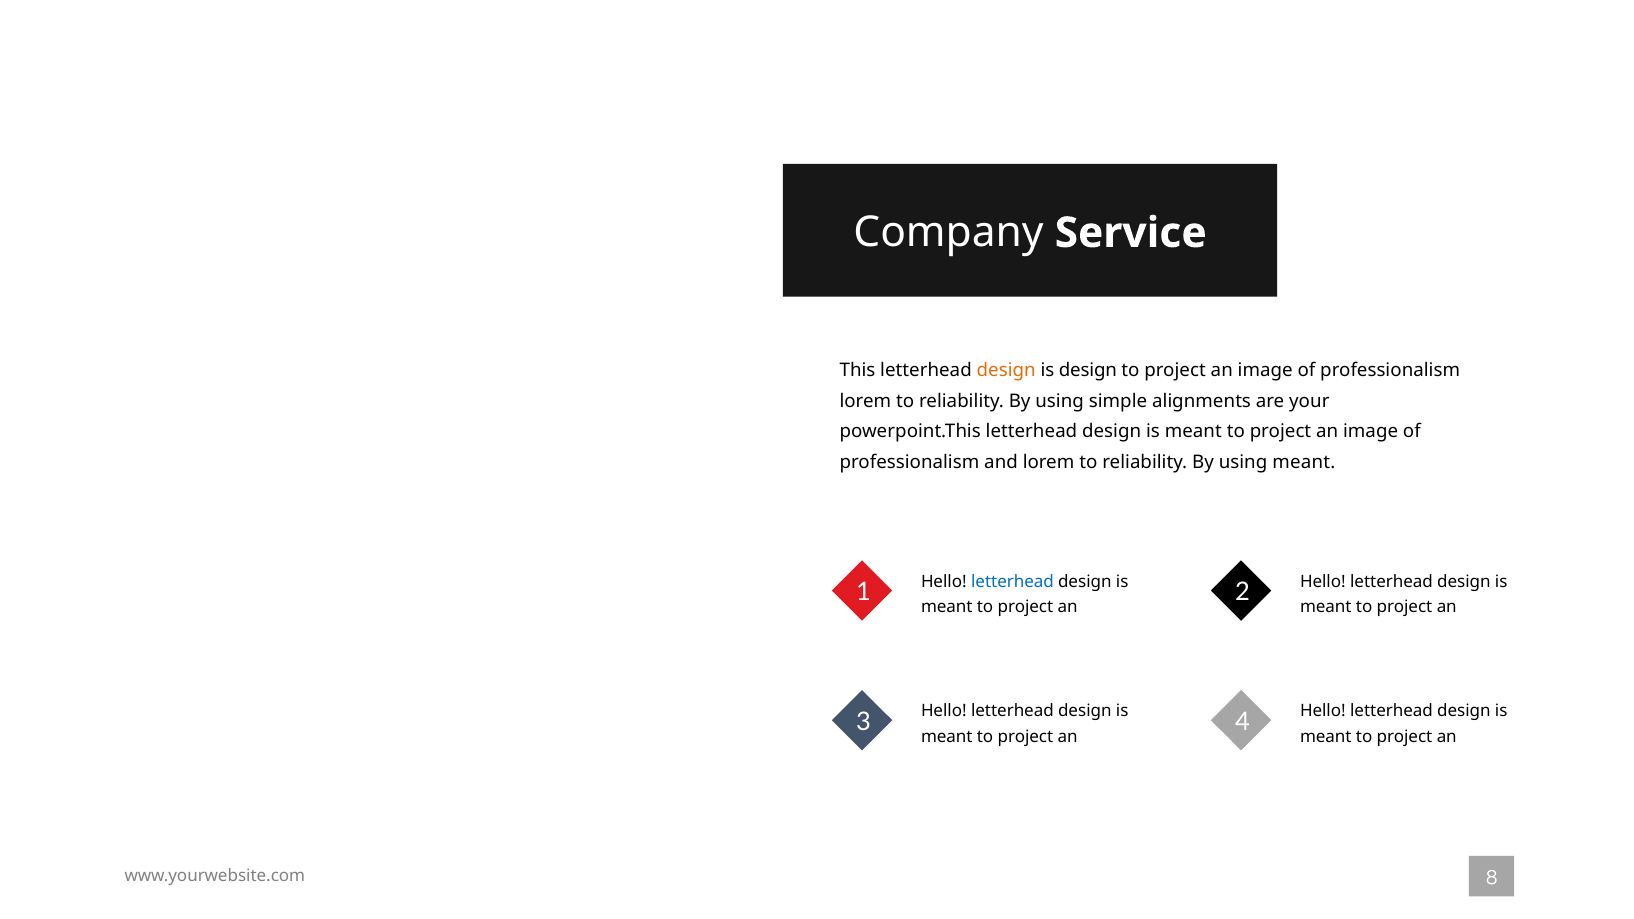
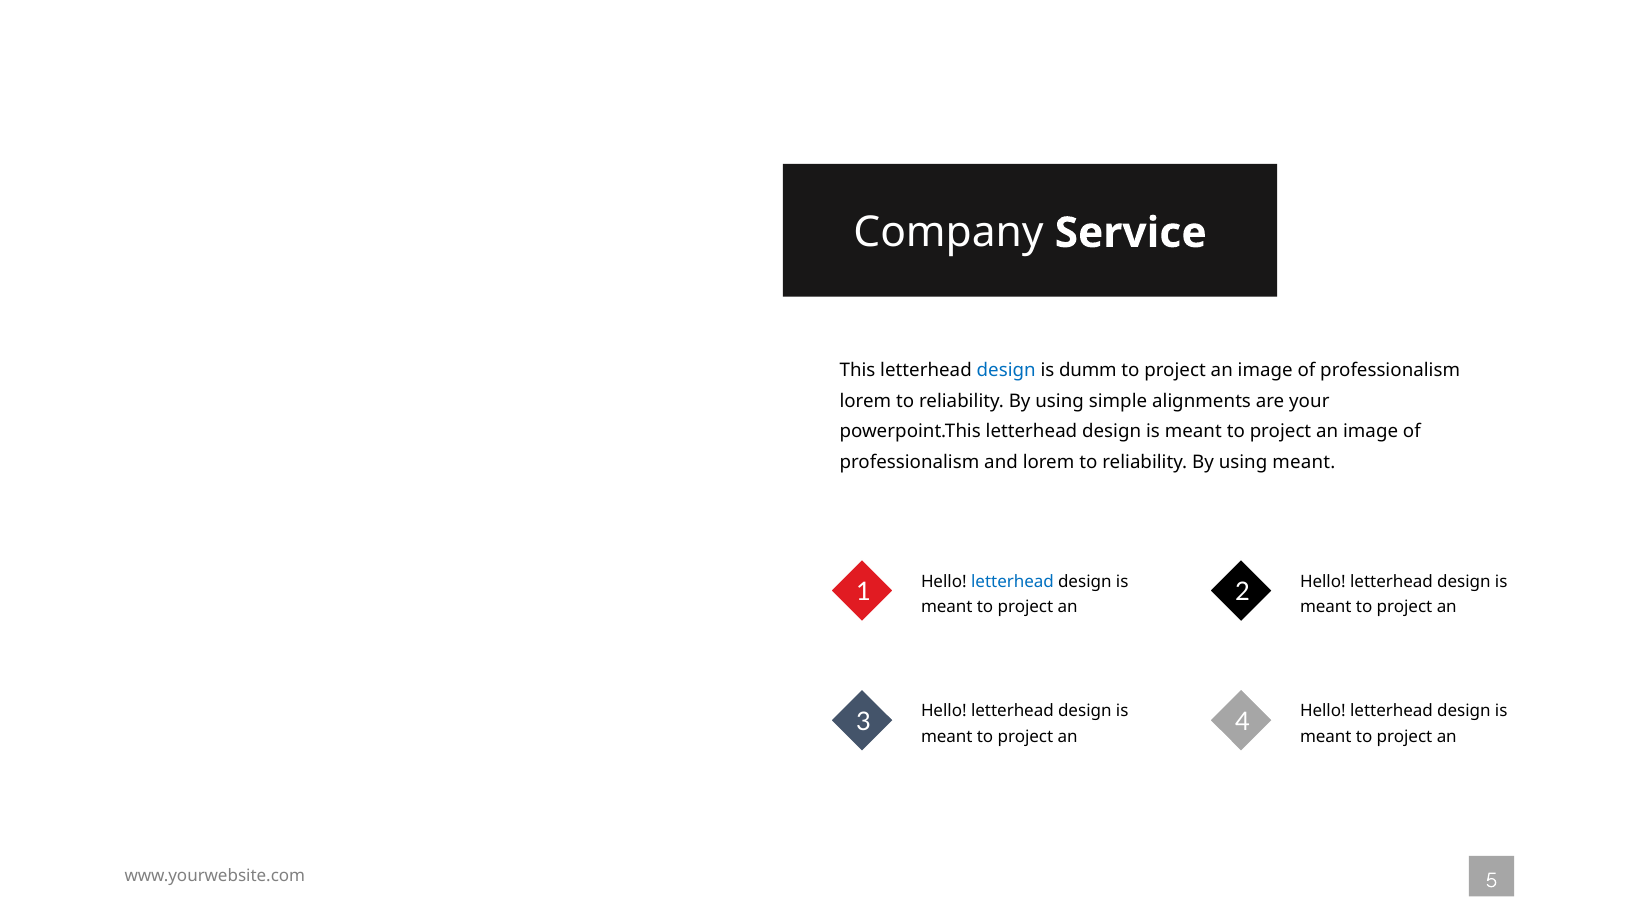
design at (1006, 370) colour: orange -> blue
is design: design -> dumm
8: 8 -> 5
